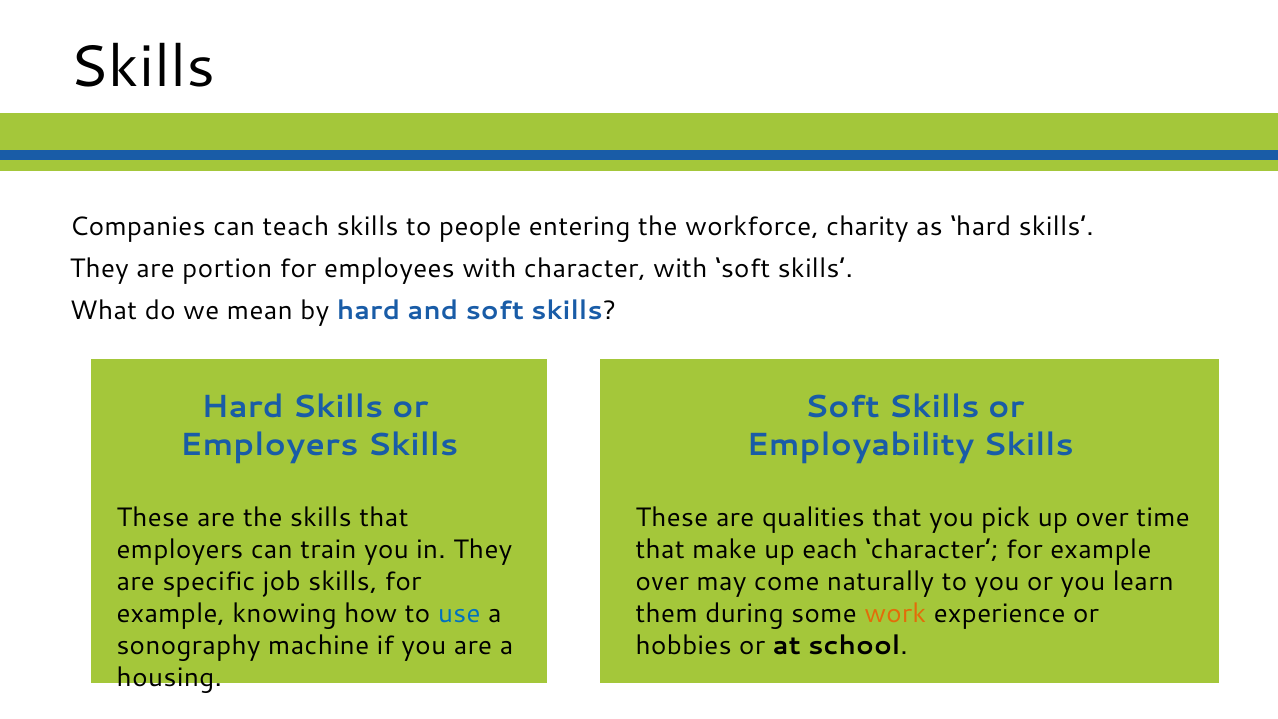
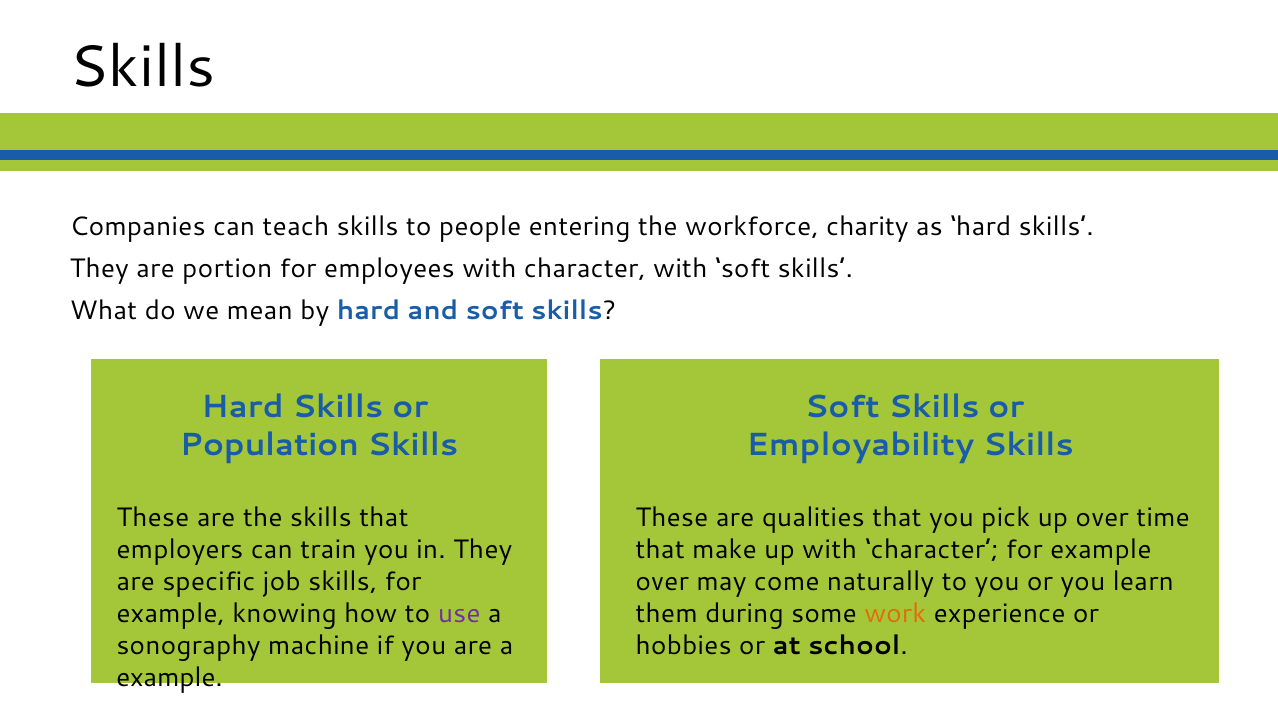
Employers at (269, 445): Employers -> Population
up each: each -> with
use colour: blue -> purple
housing at (169, 678): housing -> example
